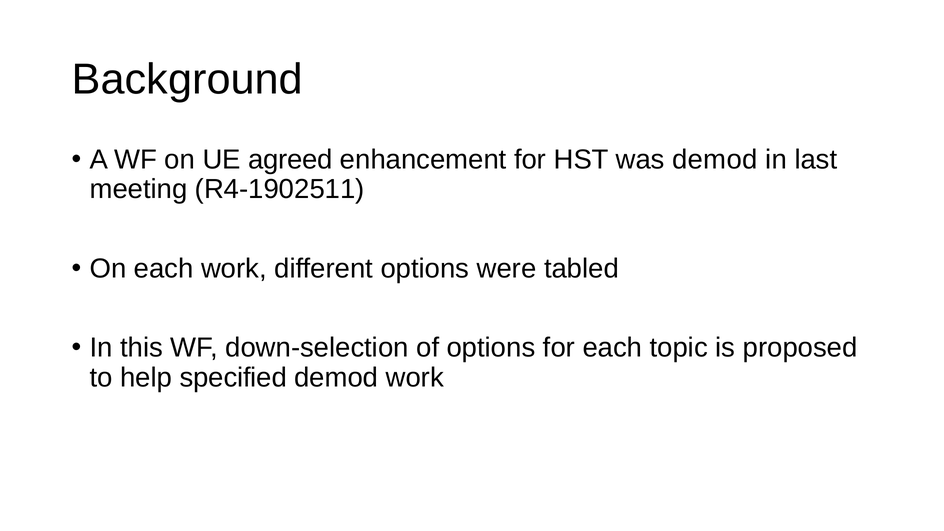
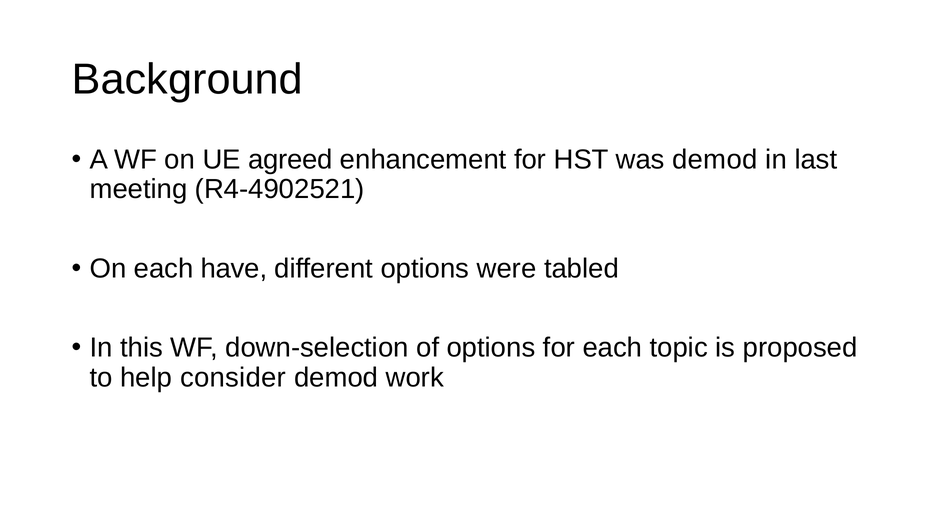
R4-1902511: R4-1902511 -> R4-4902521
each work: work -> have
specified: specified -> consider
